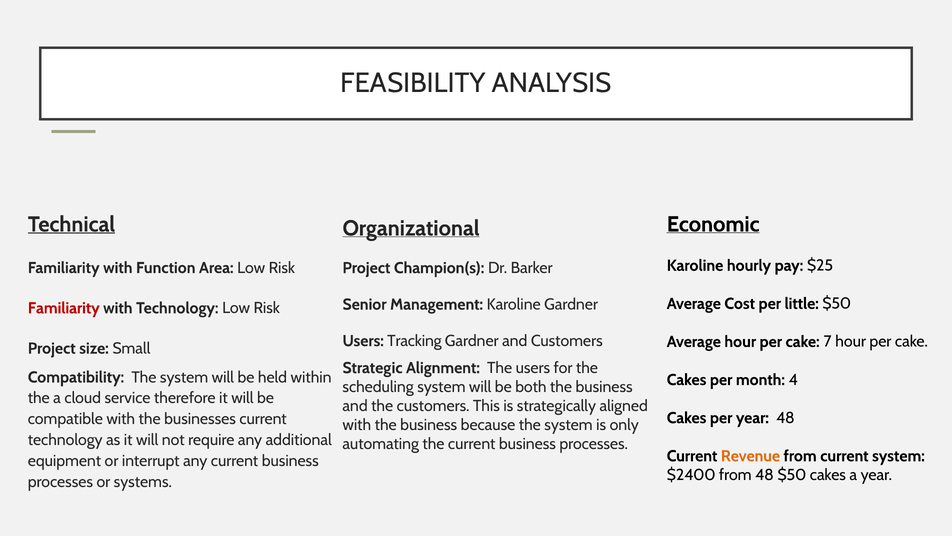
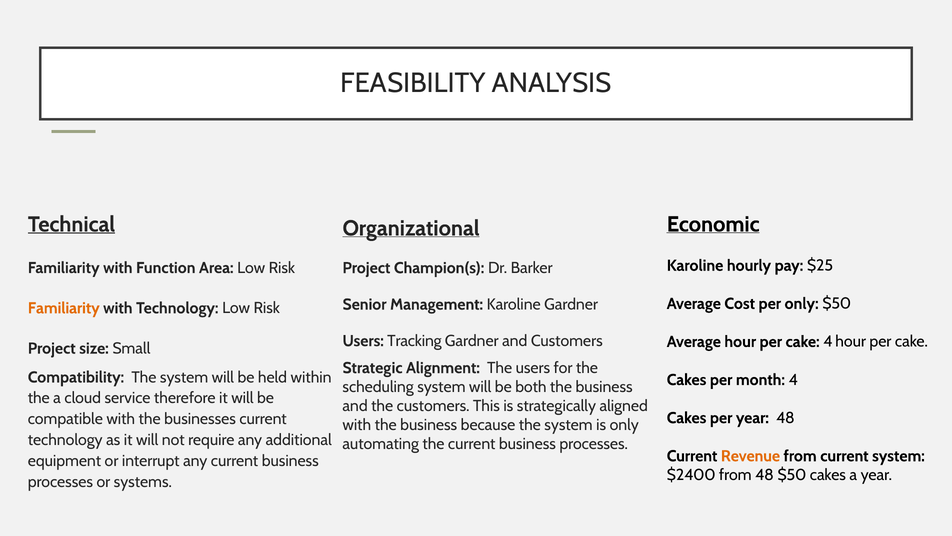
per little: little -> only
Familiarity at (64, 308) colour: red -> orange
cake 7: 7 -> 4
